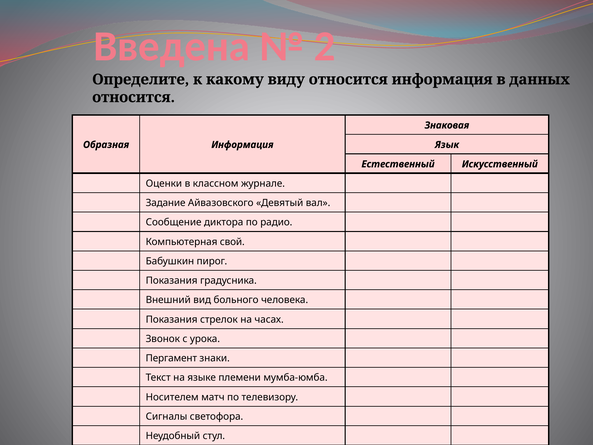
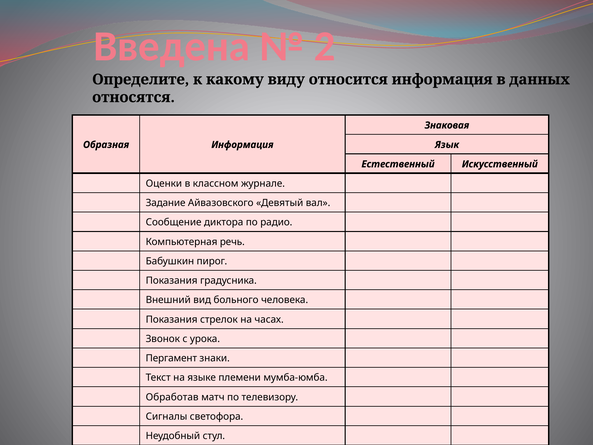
относится at (134, 97): относится -> относятся
свой: свой -> речь
Носителем: Носителем -> Обработав
